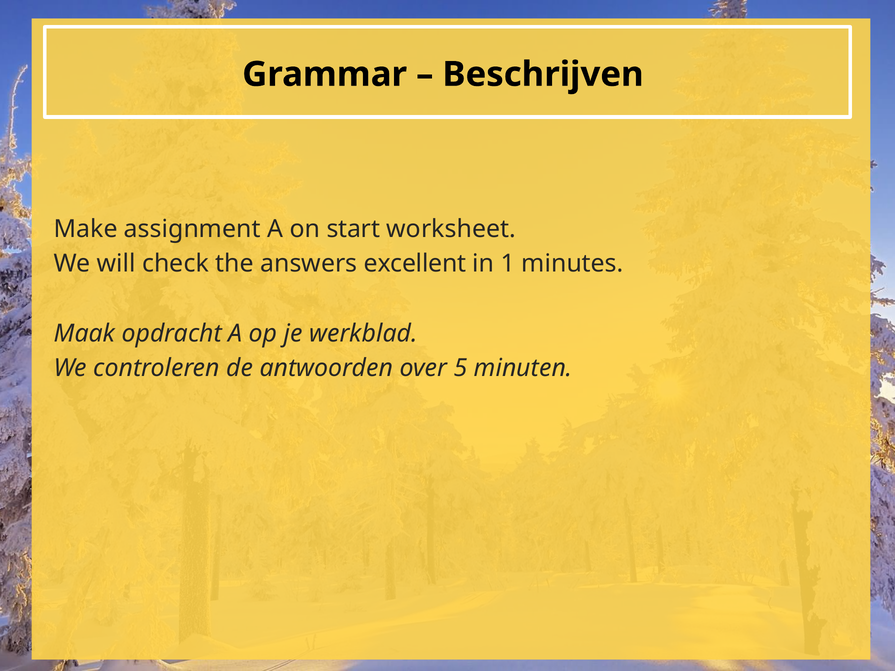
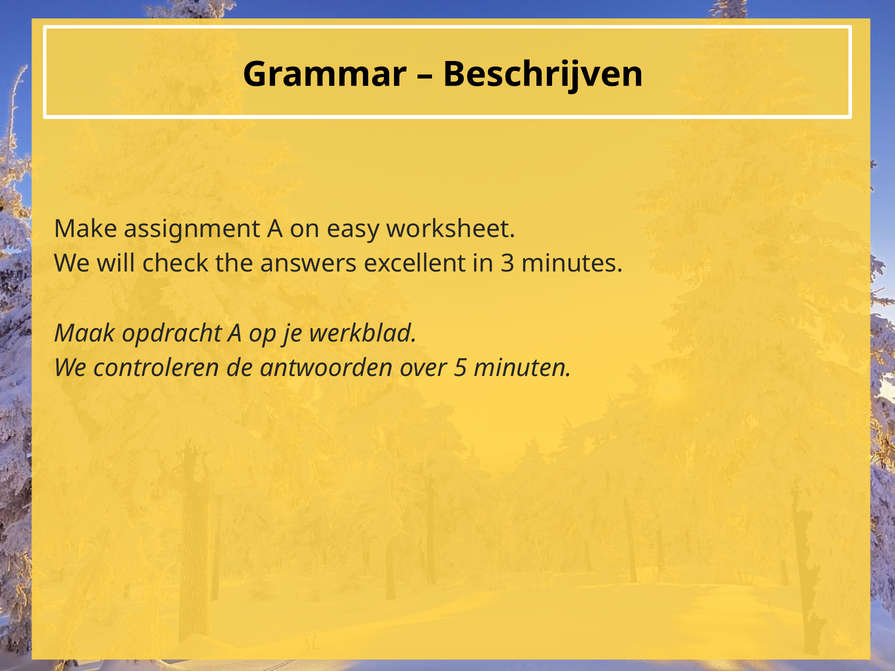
start: start -> easy
1: 1 -> 3
